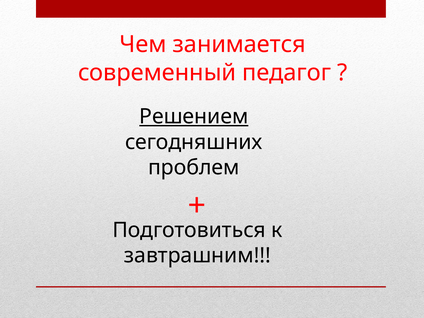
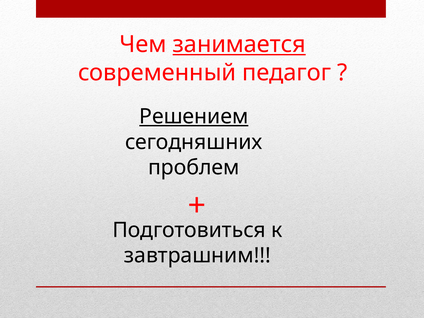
занимается underline: none -> present
